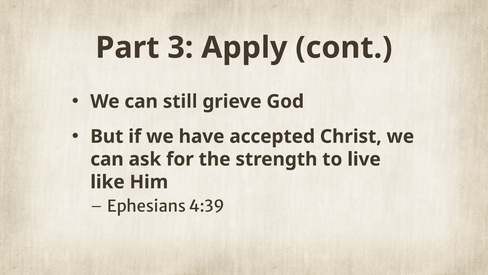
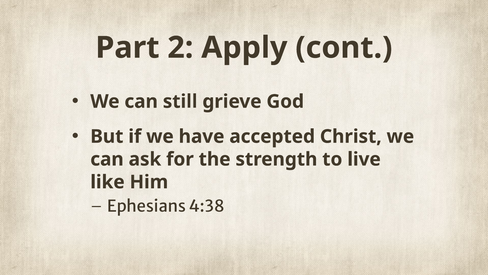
3: 3 -> 2
4:39: 4:39 -> 4:38
